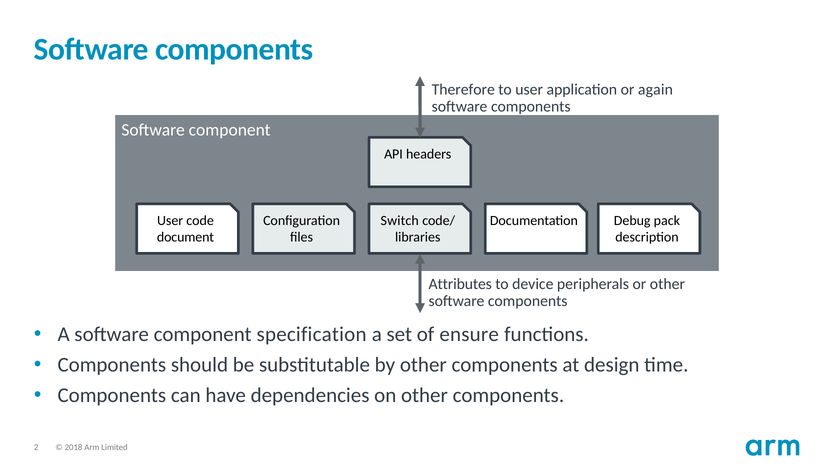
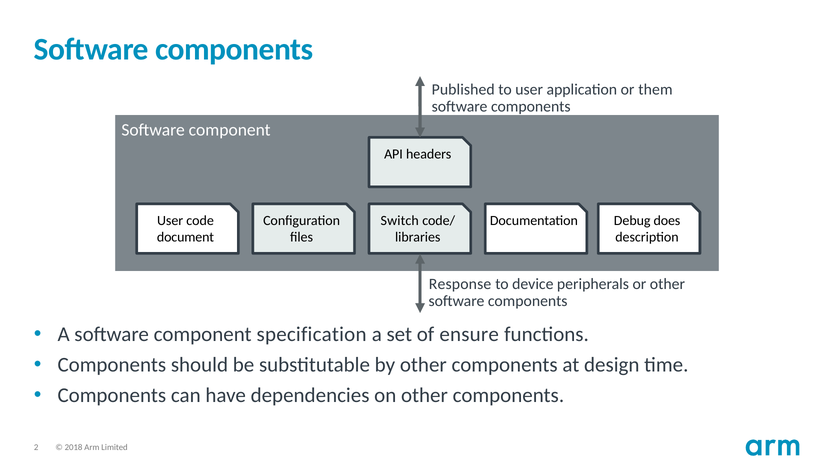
Therefore: Therefore -> Published
again: again -> them
pack: pack -> does
Attributes: Attributes -> Response
